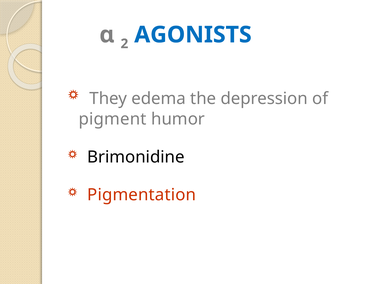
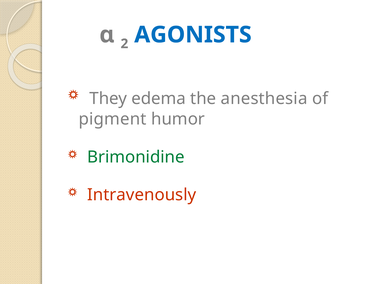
depression: depression -> anesthesia
Brimonidine colour: black -> green
Pigmentation: Pigmentation -> Intravenously
